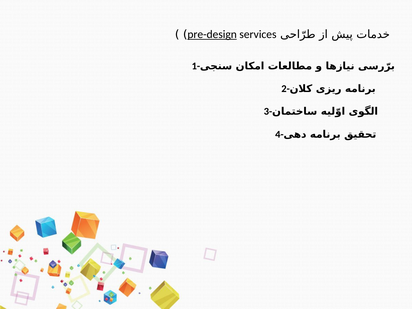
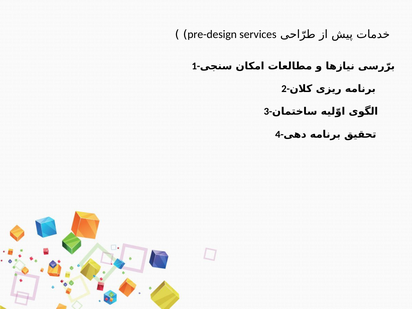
pre-design underline: present -> none
